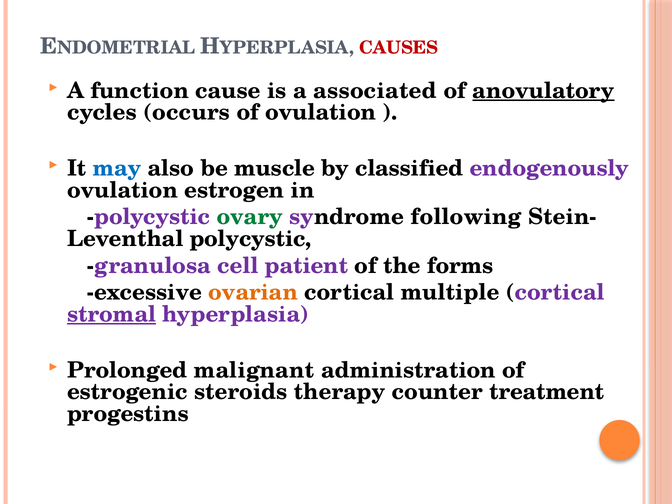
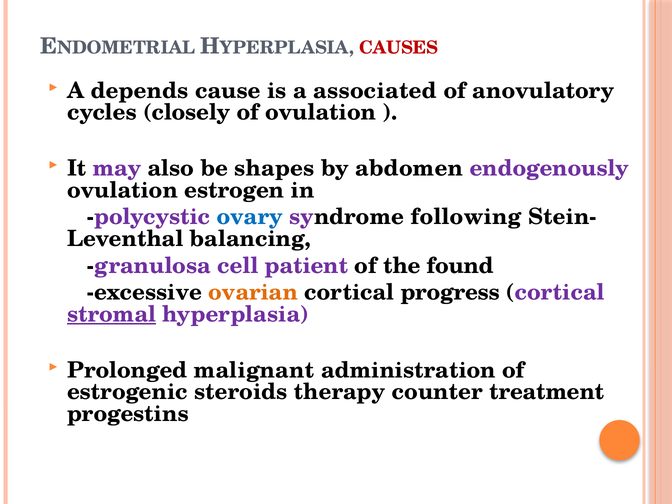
function: function -> depends
anovulatory underline: present -> none
occurs: occurs -> closely
may colour: blue -> purple
muscle: muscle -> shapes
classified: classified -> abdomen
ovary colour: green -> blue
polycystic at (251, 239): polycystic -> balancing
forms: forms -> found
multiple: multiple -> progress
